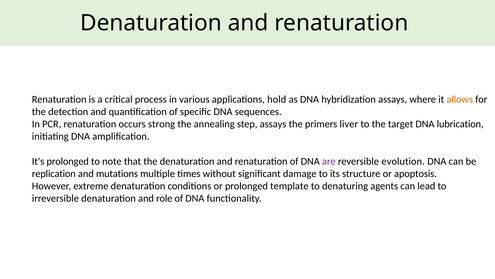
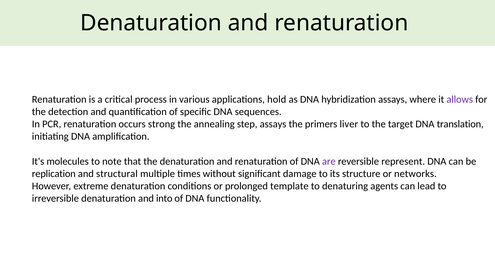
allows colour: orange -> purple
lubrication: lubrication -> translation
It's prolonged: prolonged -> molecules
evolution: evolution -> represent
mutations: mutations -> structural
apoptosis: apoptosis -> networks
role: role -> into
